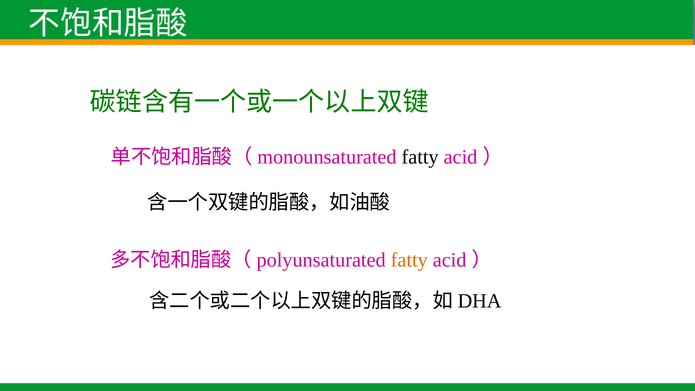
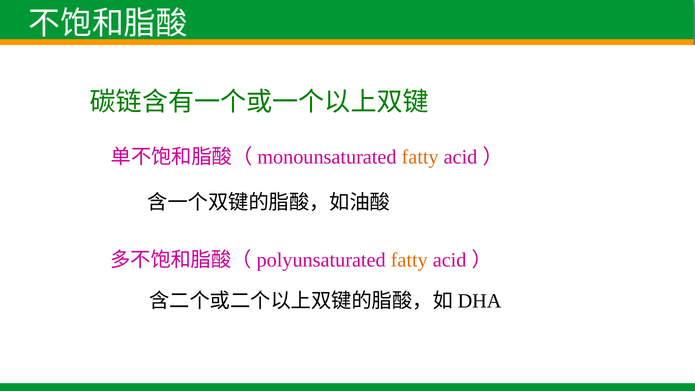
fatty at (420, 157) colour: black -> orange
